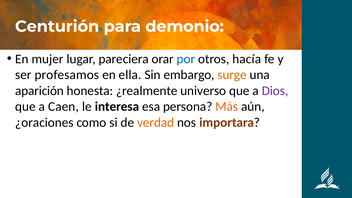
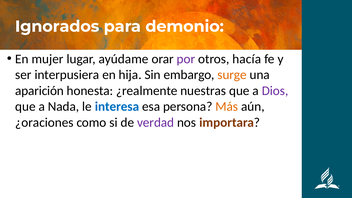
Centurión: Centurión -> Ignorados
pareciera: pareciera -> ayúdame
por colour: blue -> purple
profesamos: profesamos -> interpusiera
ella: ella -> hija
universo: universo -> nuestras
Caen: Caen -> Nada
interesa colour: black -> blue
verdad colour: orange -> purple
